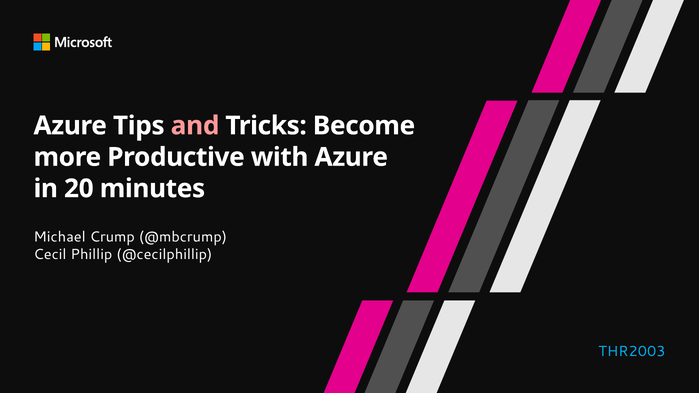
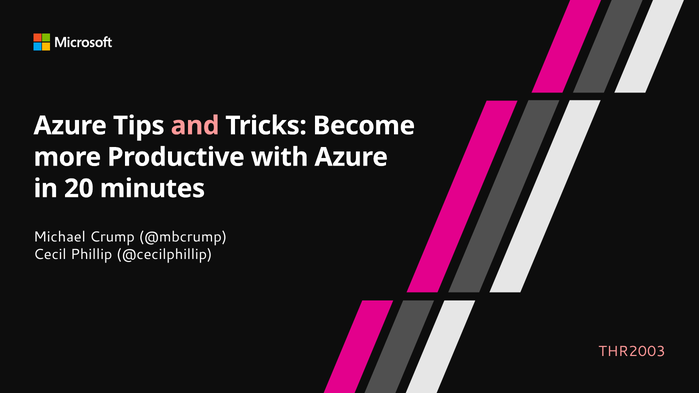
THR2003 colour: light blue -> pink
